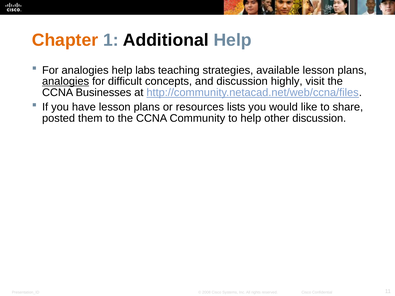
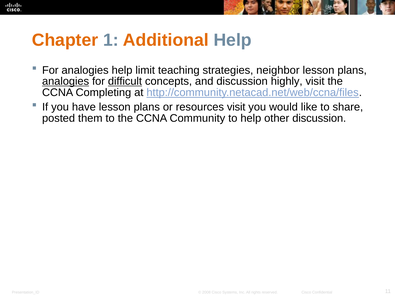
Additional colour: black -> orange
labs: labs -> limit
available: available -> neighbor
difficult underline: none -> present
Businesses: Businesses -> Completing
resources lists: lists -> visit
